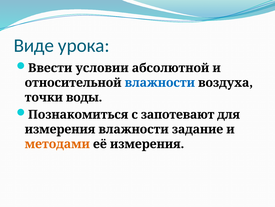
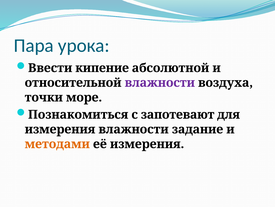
Виде: Виде -> Пара
условии: условии -> кипение
влажности at (160, 82) colour: blue -> purple
воды: воды -> море
